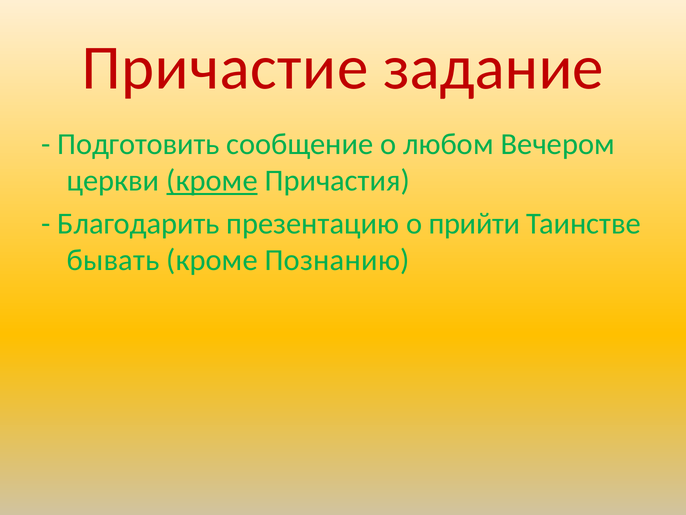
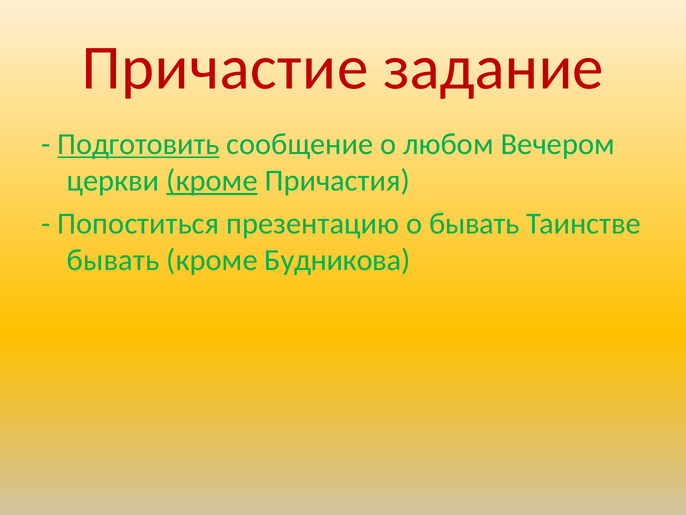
Подготовить underline: none -> present
Благодарить: Благодарить -> Попоститься
о прийти: прийти -> бывать
Познанию: Познанию -> Будникова
